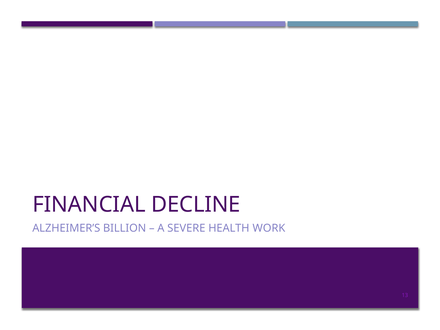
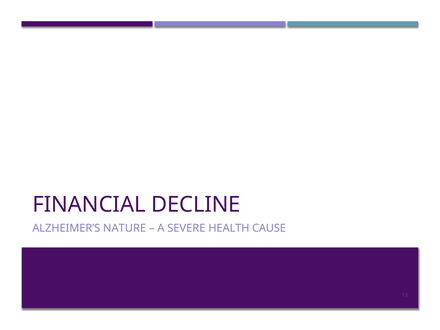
BILLION: BILLION -> NATURE
WORK: WORK -> CAUSE
